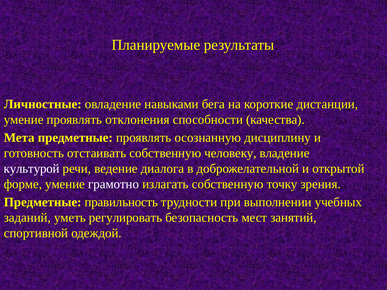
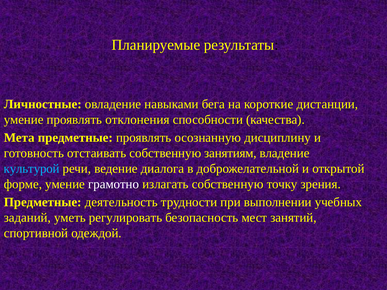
человеку: человеку -> занятиям
культурой colour: white -> light blue
правильность: правильность -> деятельность
